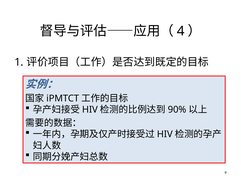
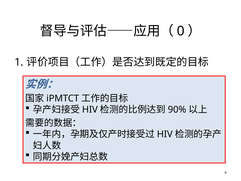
4: 4 -> 0
